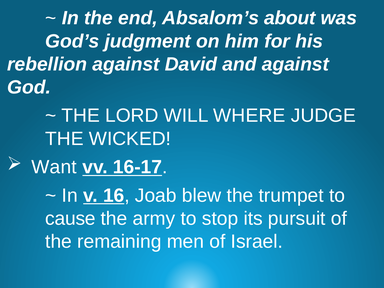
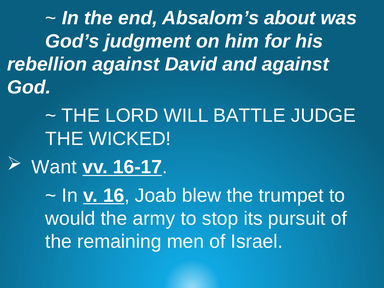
WHERE: WHERE -> BATTLE
cause: cause -> would
